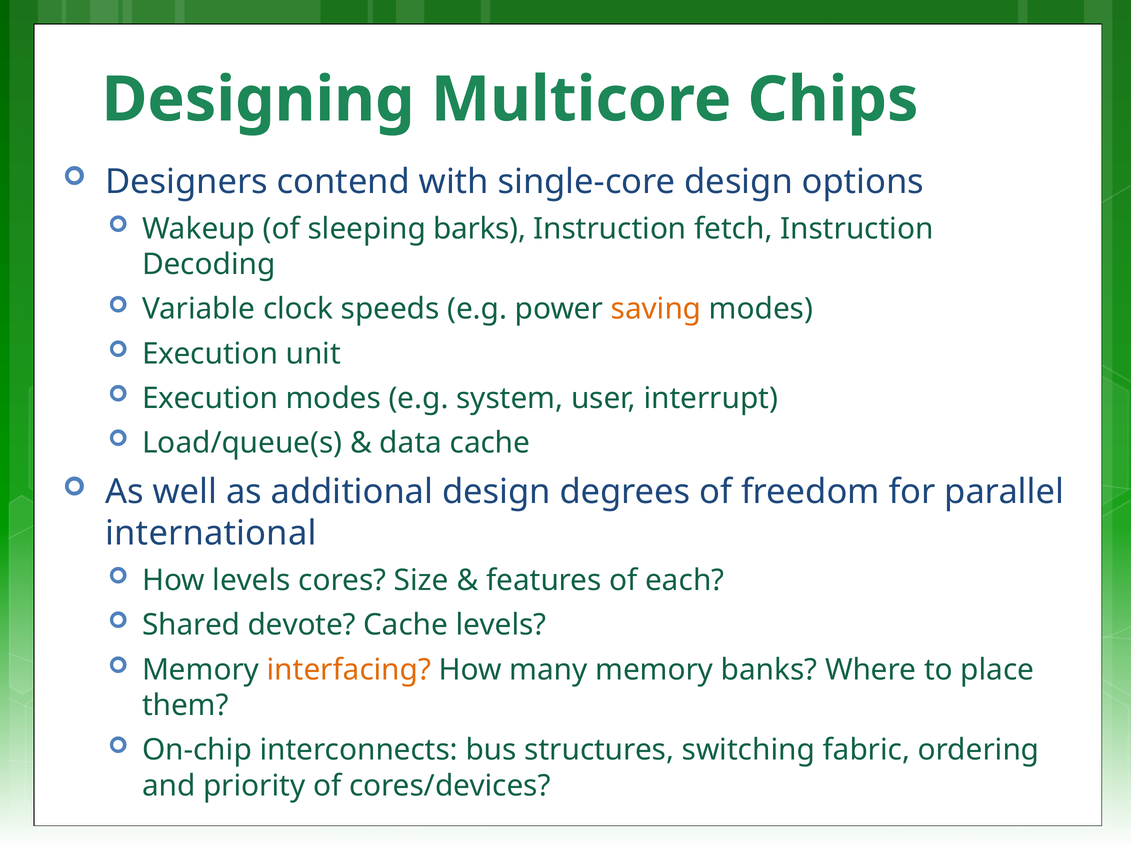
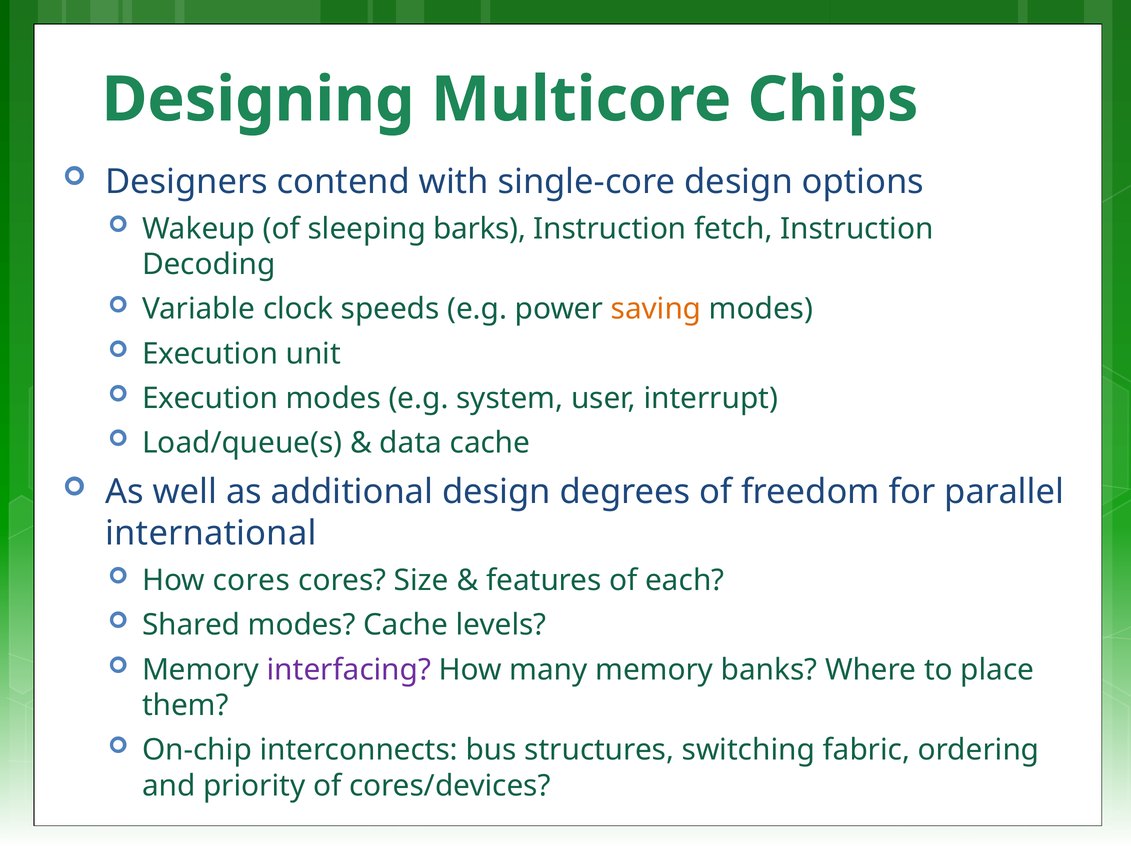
How levels: levels -> cores
Shared devote: devote -> modes
interfacing colour: orange -> purple
